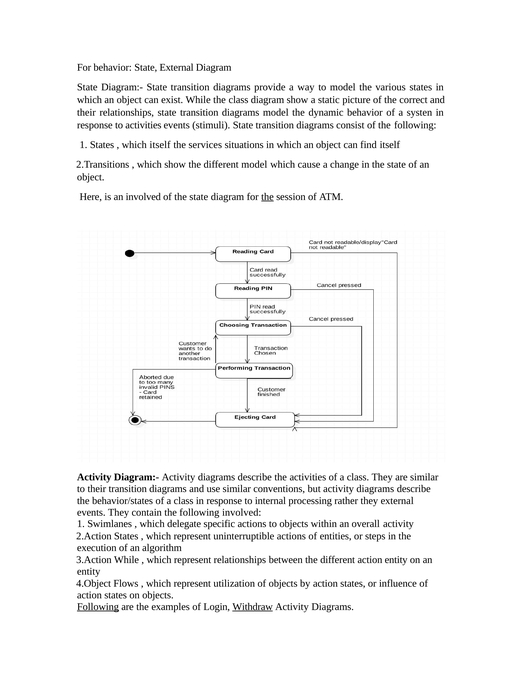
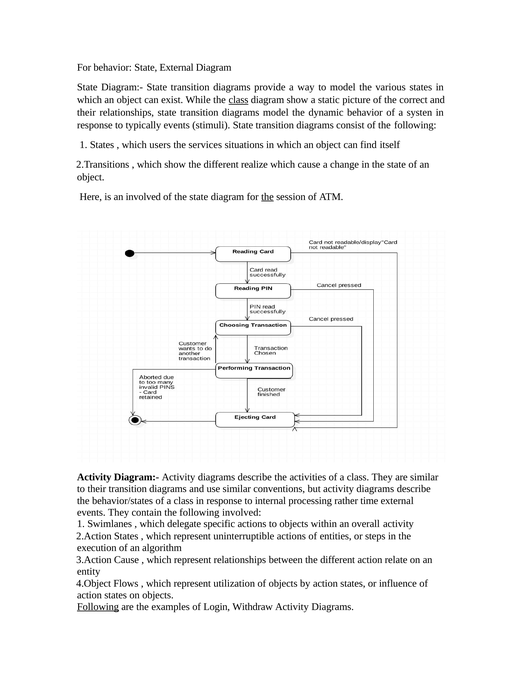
class at (238, 100) underline: none -> present
to activities: activities -> typically
which itself: itself -> users
different model: model -> realize
rather they: they -> time
While at (127, 560): While -> Cause
action entity: entity -> relate
Withdraw underline: present -> none
